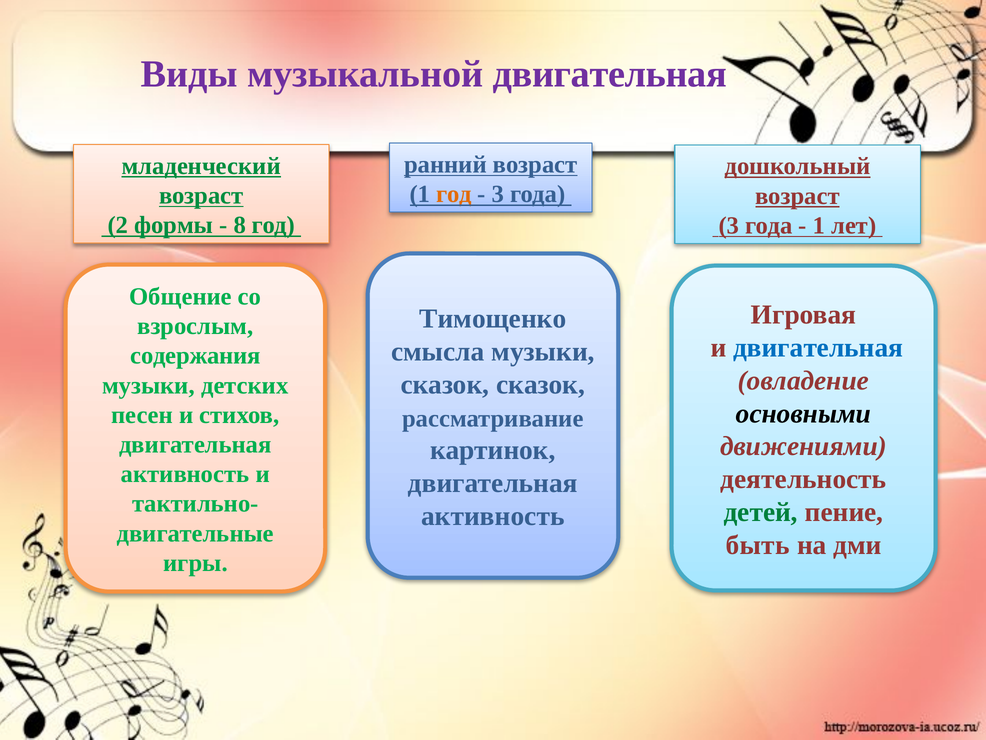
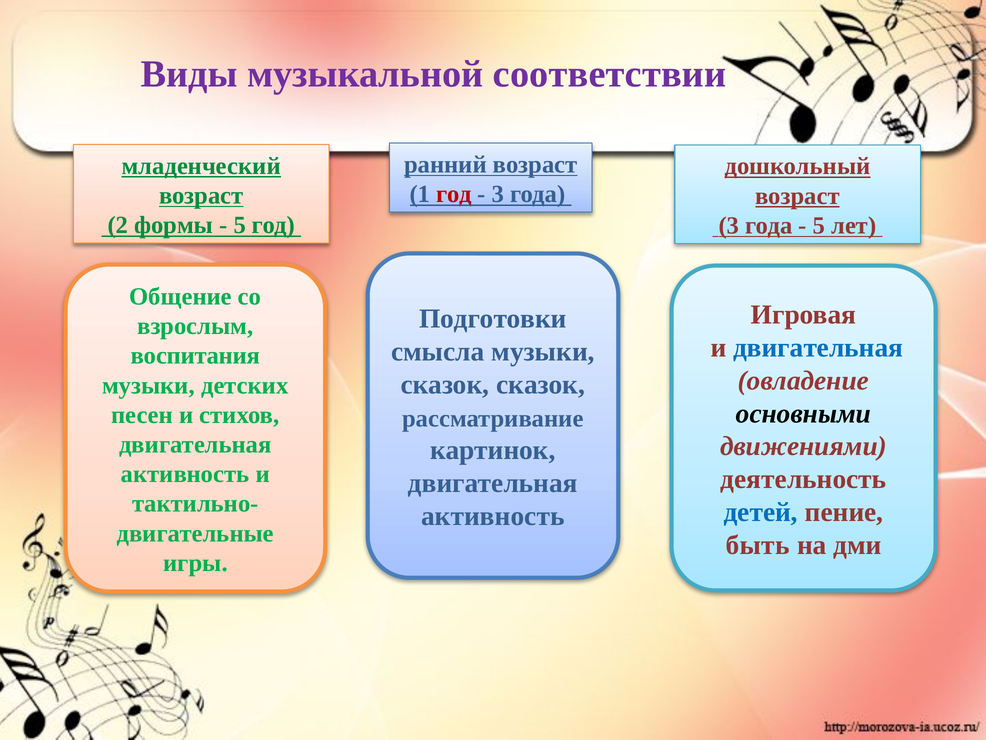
музыкальной двигательная: двигательная -> соответствии
год at (454, 194) colour: orange -> red
8 at (240, 225): 8 -> 5
1 at (819, 225): 1 -> 5
Тимощенко: Тимощенко -> Подготовки
содержания: содержания -> воспитания
детей colour: green -> blue
